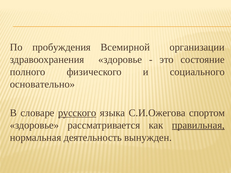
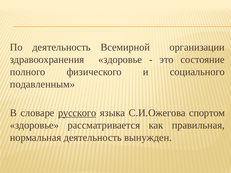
По пробуждения: пробуждения -> деятельность
основательно: основательно -> подавленным
правильная underline: present -> none
